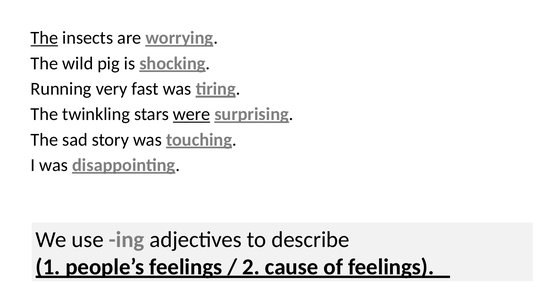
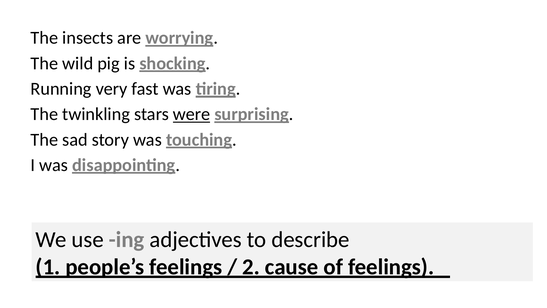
The at (44, 38) underline: present -> none
